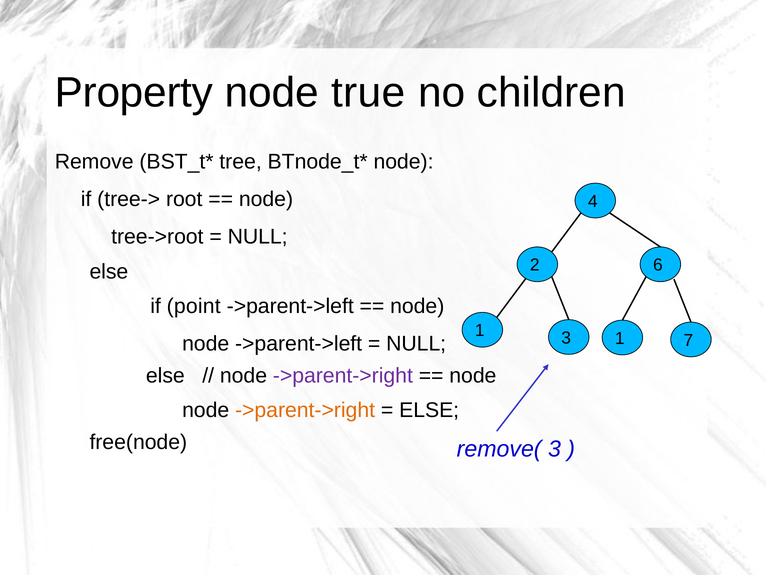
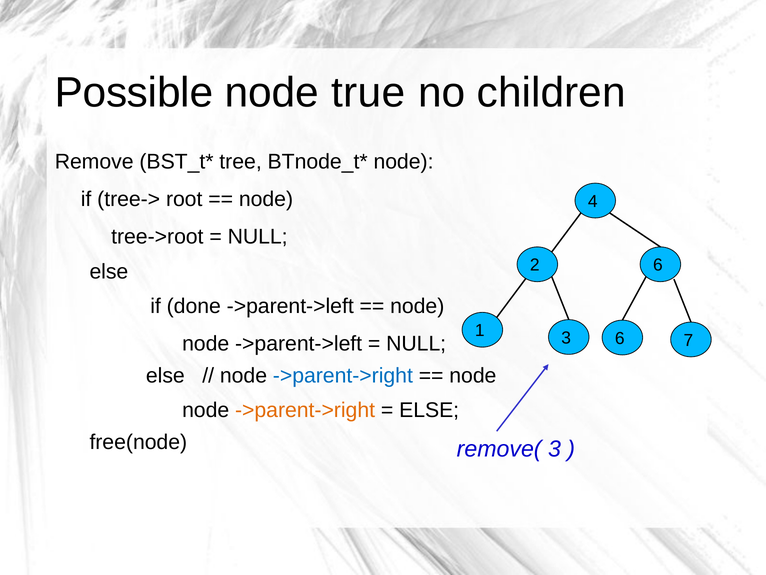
Property: Property -> Possible
point: point -> done
3 1: 1 -> 6
->parent->right at (343, 375) colour: purple -> blue
